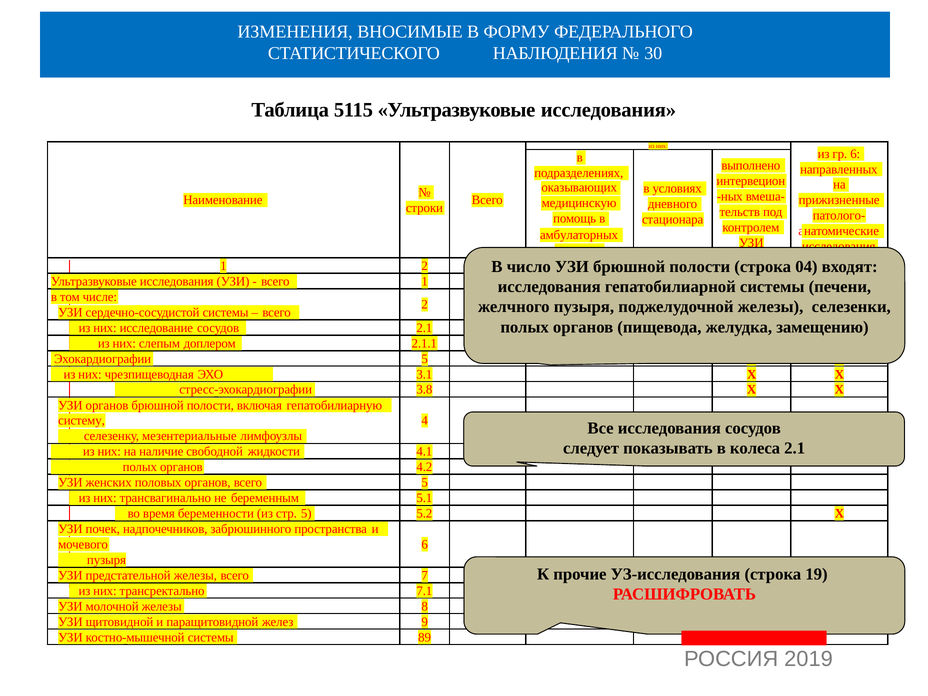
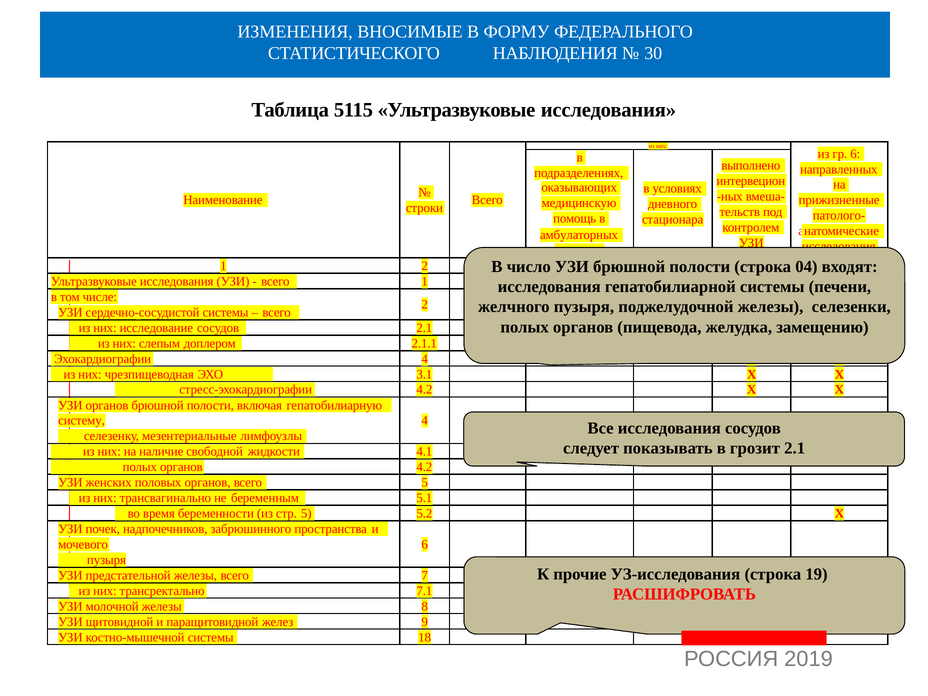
Эхокардиографии 5: 5 -> 4
стресс-эхокардиографии 3.8: 3.8 -> 4.2
колеса: колеса -> грозит
89: 89 -> 18
